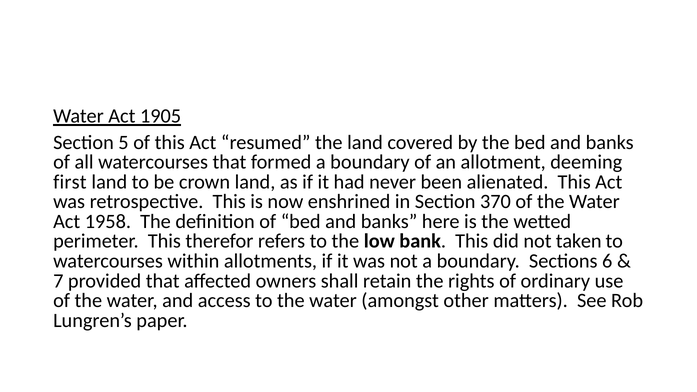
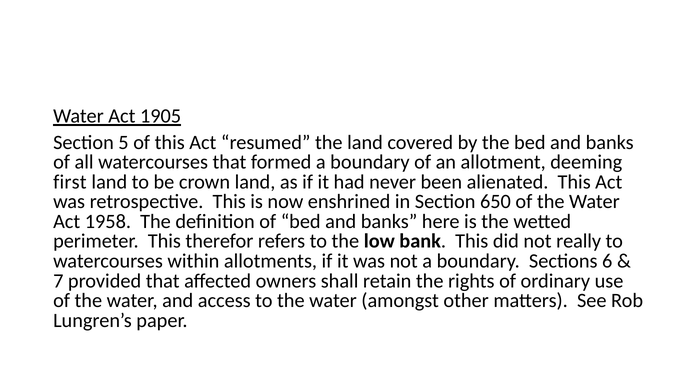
370: 370 -> 650
taken: taken -> really
